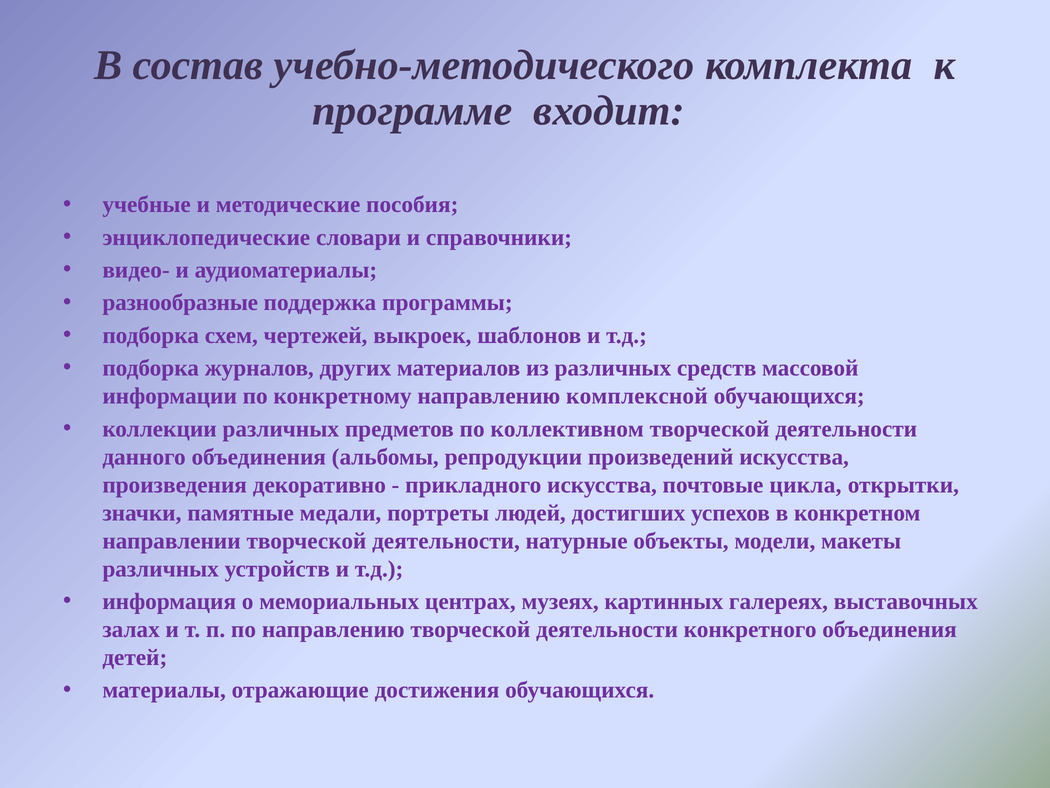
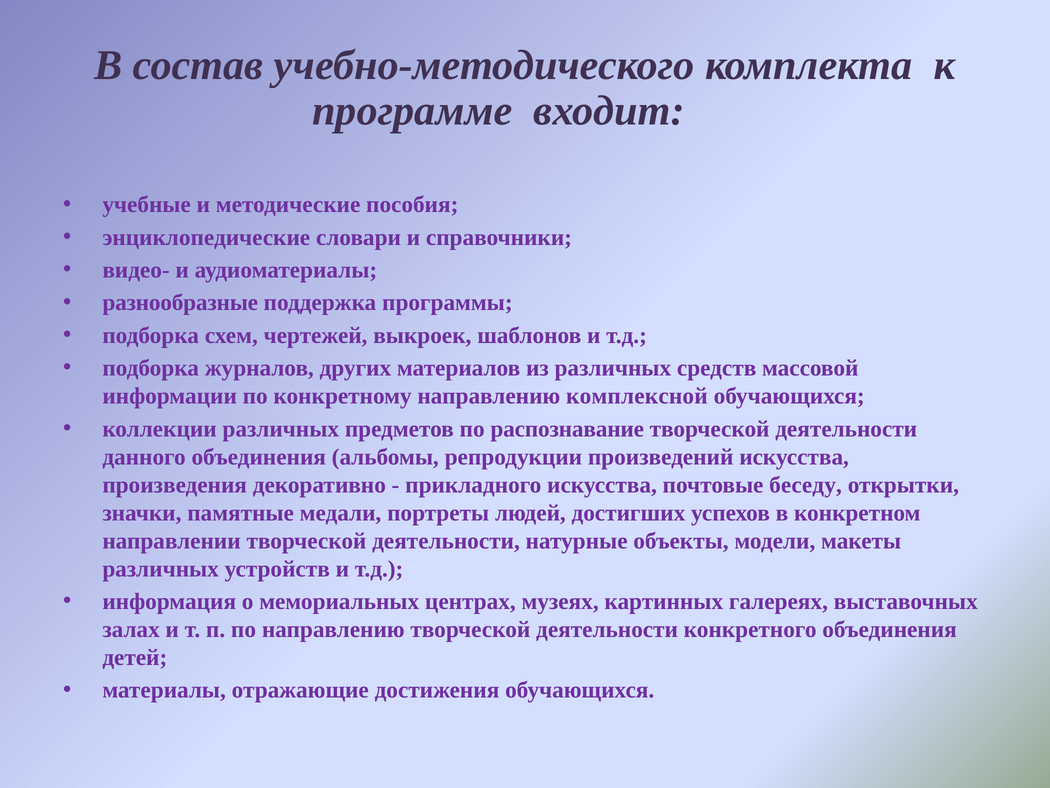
коллективном: коллективном -> распознавание
цикла: цикла -> беседу
